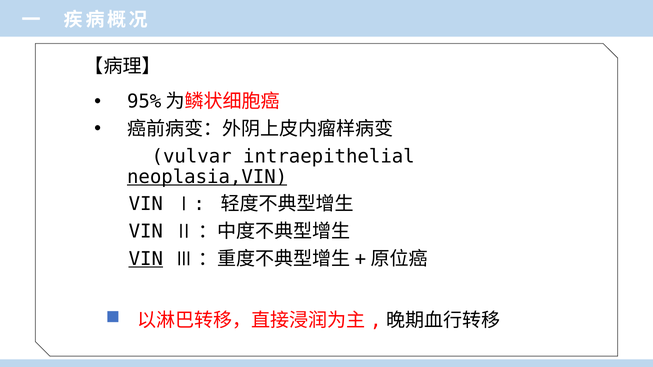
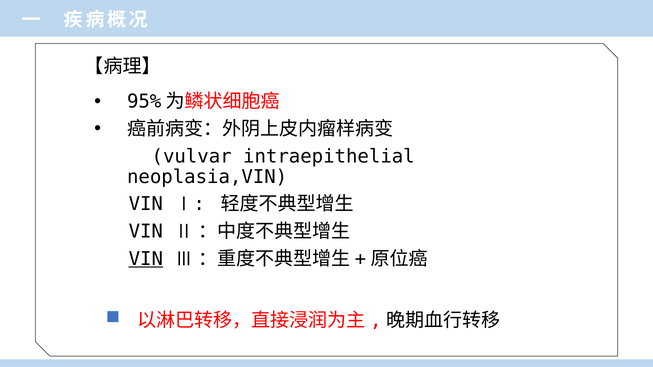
neoplasia,VIN underline: present -> none
